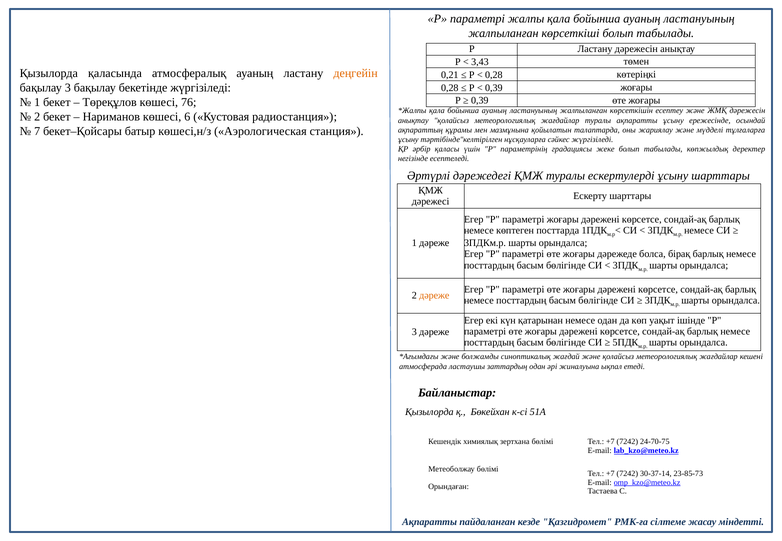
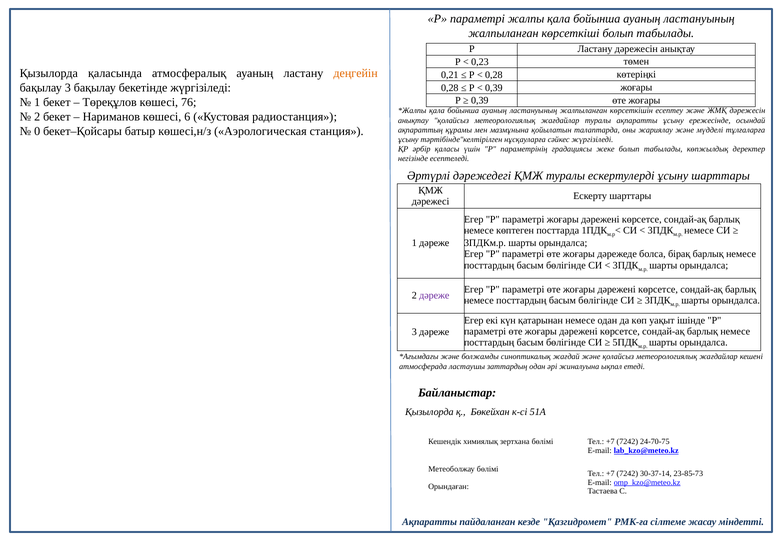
3,43: 3,43 -> 0,23
7: 7 -> 0
дәреже at (434, 296) colour: orange -> purple
